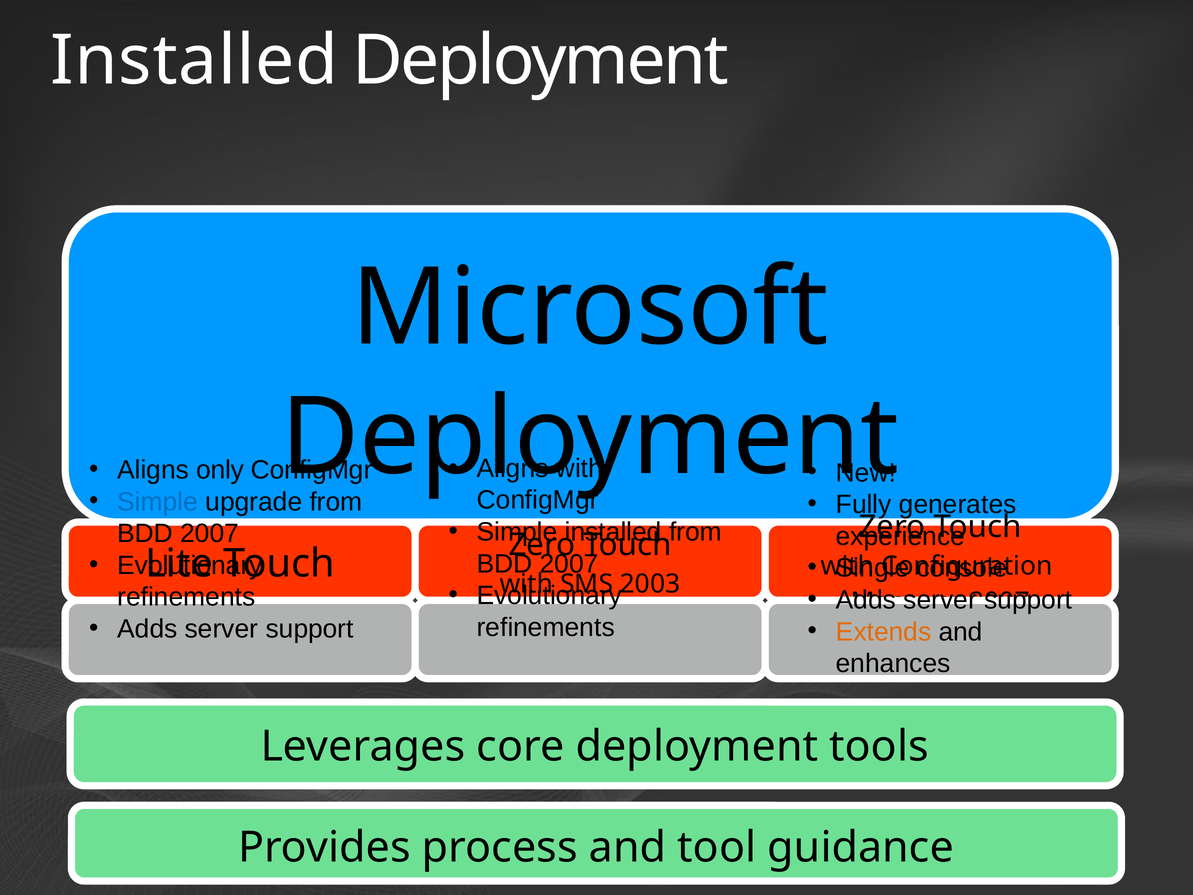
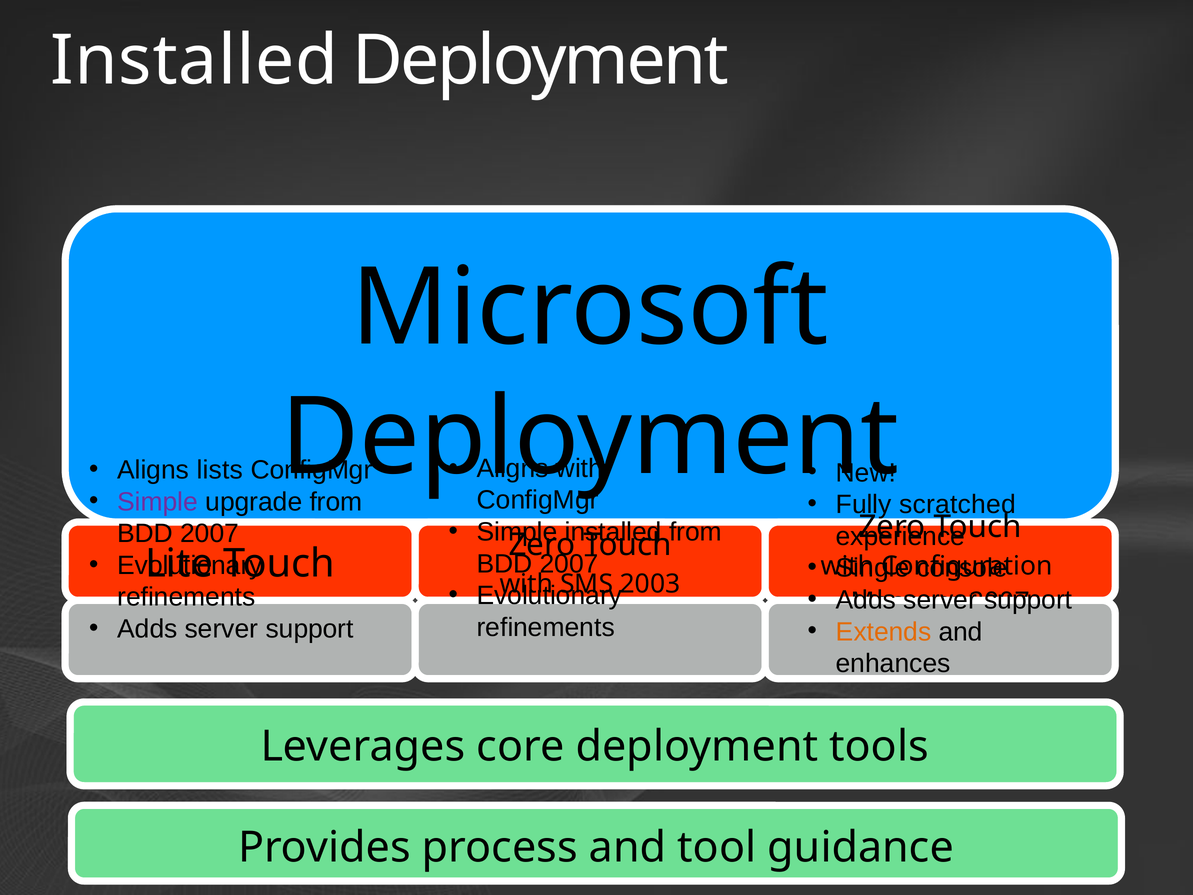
only: only -> lists
Simple at (158, 502) colour: blue -> purple
generates: generates -> scratched
